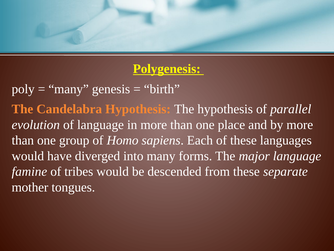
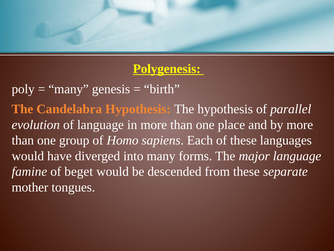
tribes: tribes -> beget
